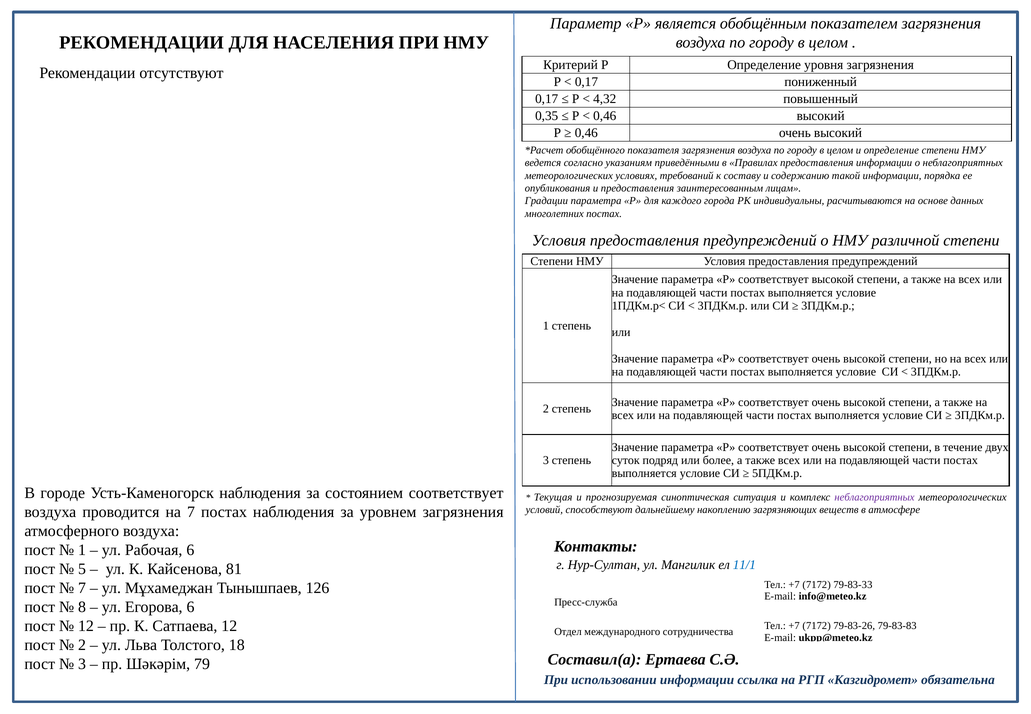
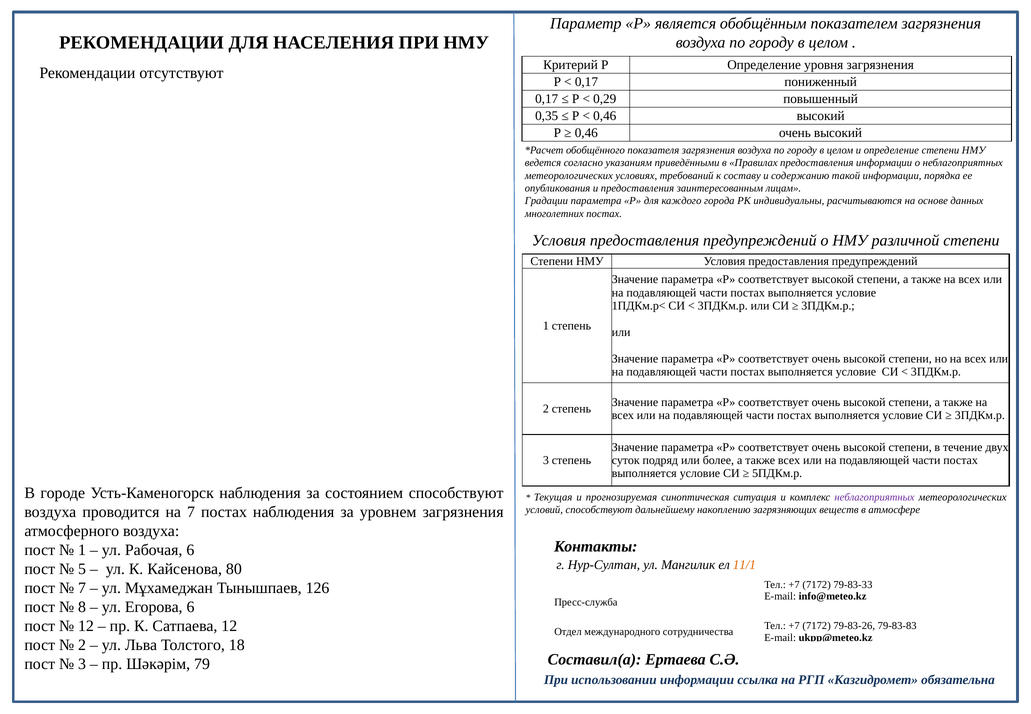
4,32: 4,32 -> 0,29
состоянием соответствует: соответствует -> способствуют
11/1 colour: blue -> orange
81: 81 -> 80
